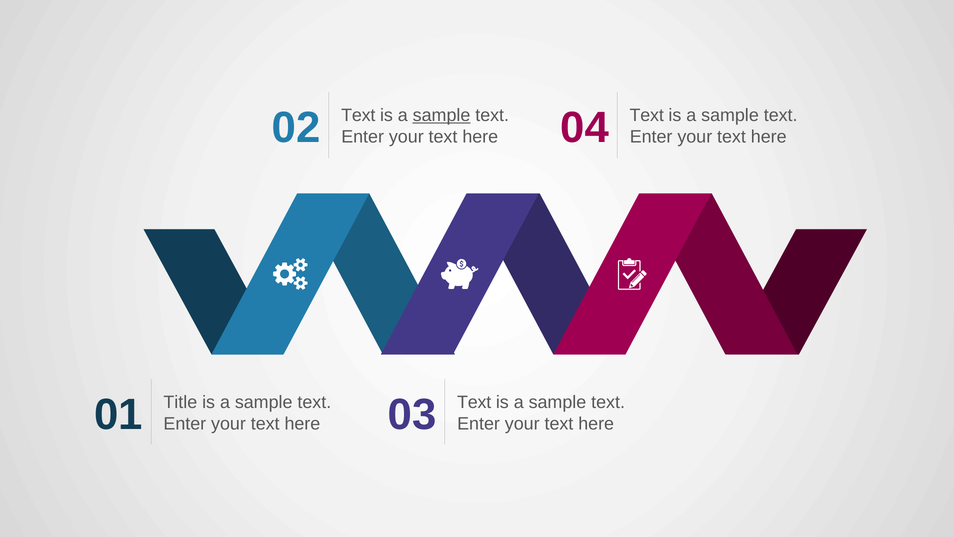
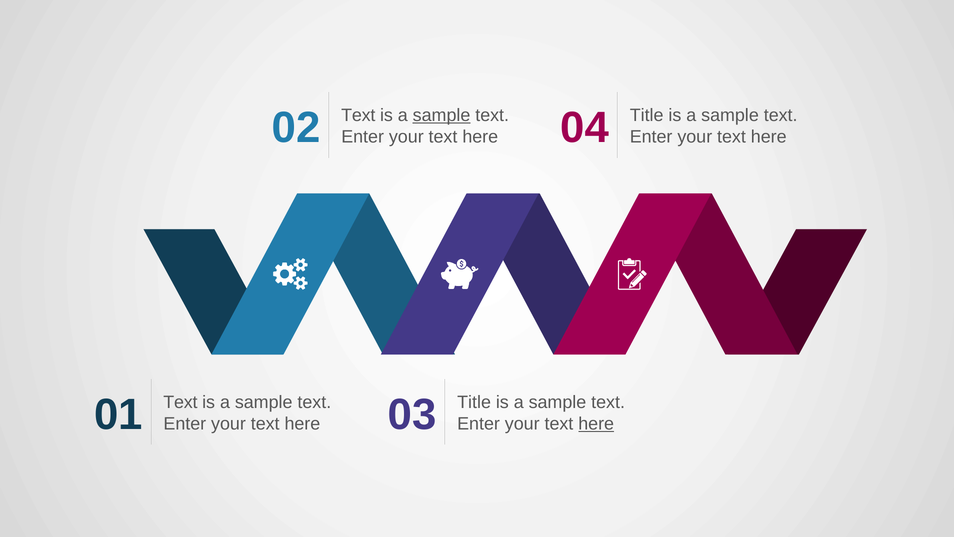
Text at (647, 115): Text -> Title
Title at (180, 402): Title -> Text
Text at (474, 402): Text -> Title
here at (596, 423) underline: none -> present
